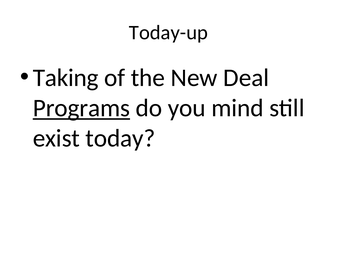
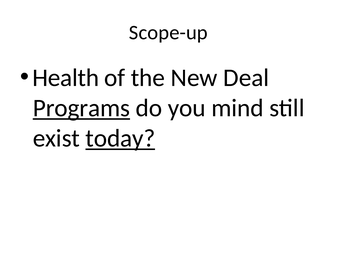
Today-up: Today-up -> Scope-up
Taking: Taking -> Health
today underline: none -> present
